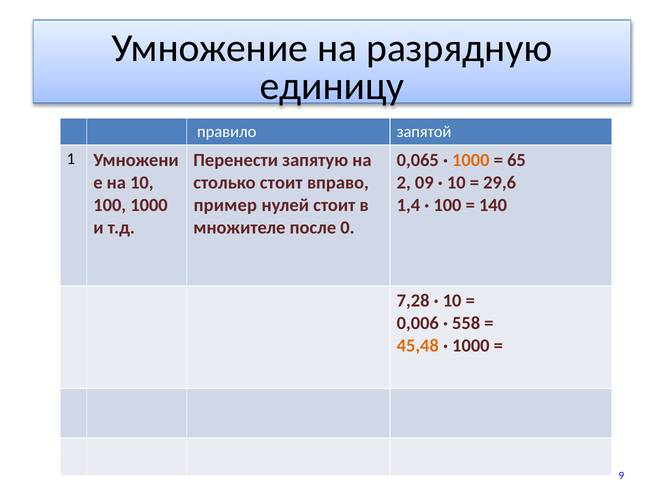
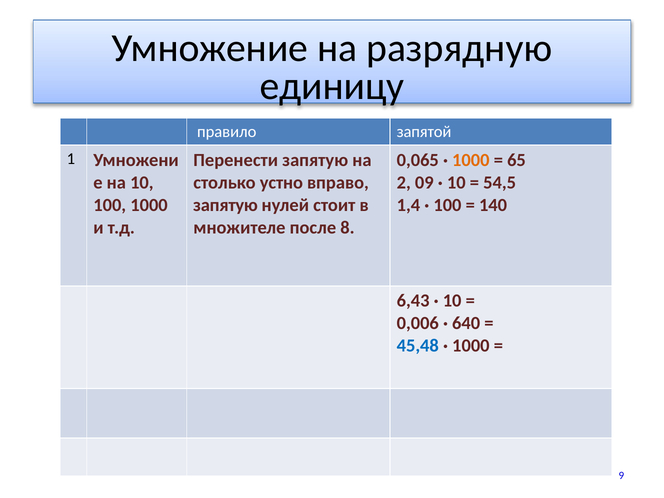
столько стоит: стоит -> устно
29,6: 29,6 -> 54,5
пример at (225, 205): пример -> запятую
0: 0 -> 8
7,28: 7,28 -> 6,43
558: 558 -> 640
45,48 colour: orange -> blue
